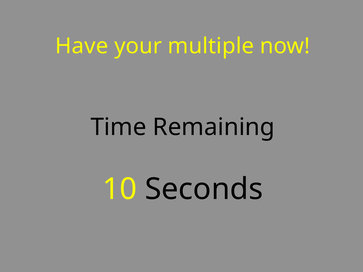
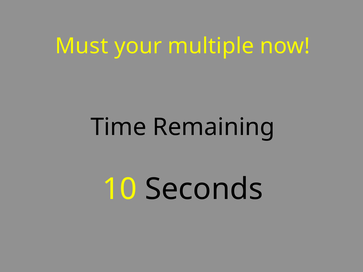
Have: Have -> Must
